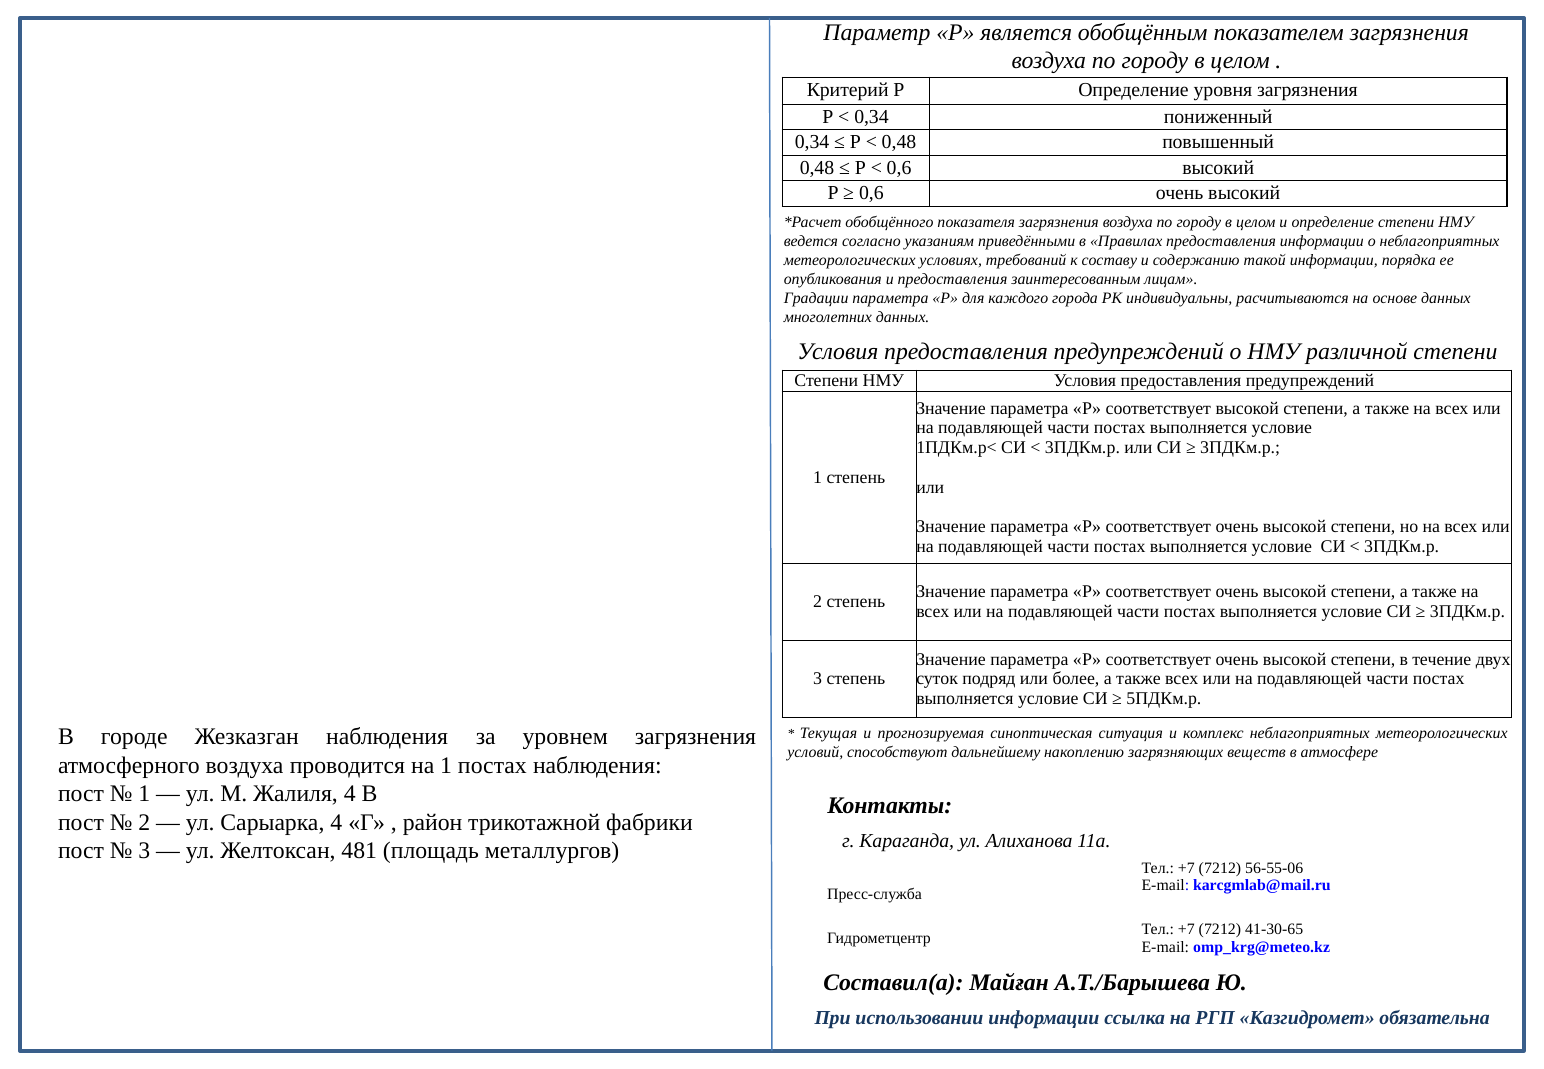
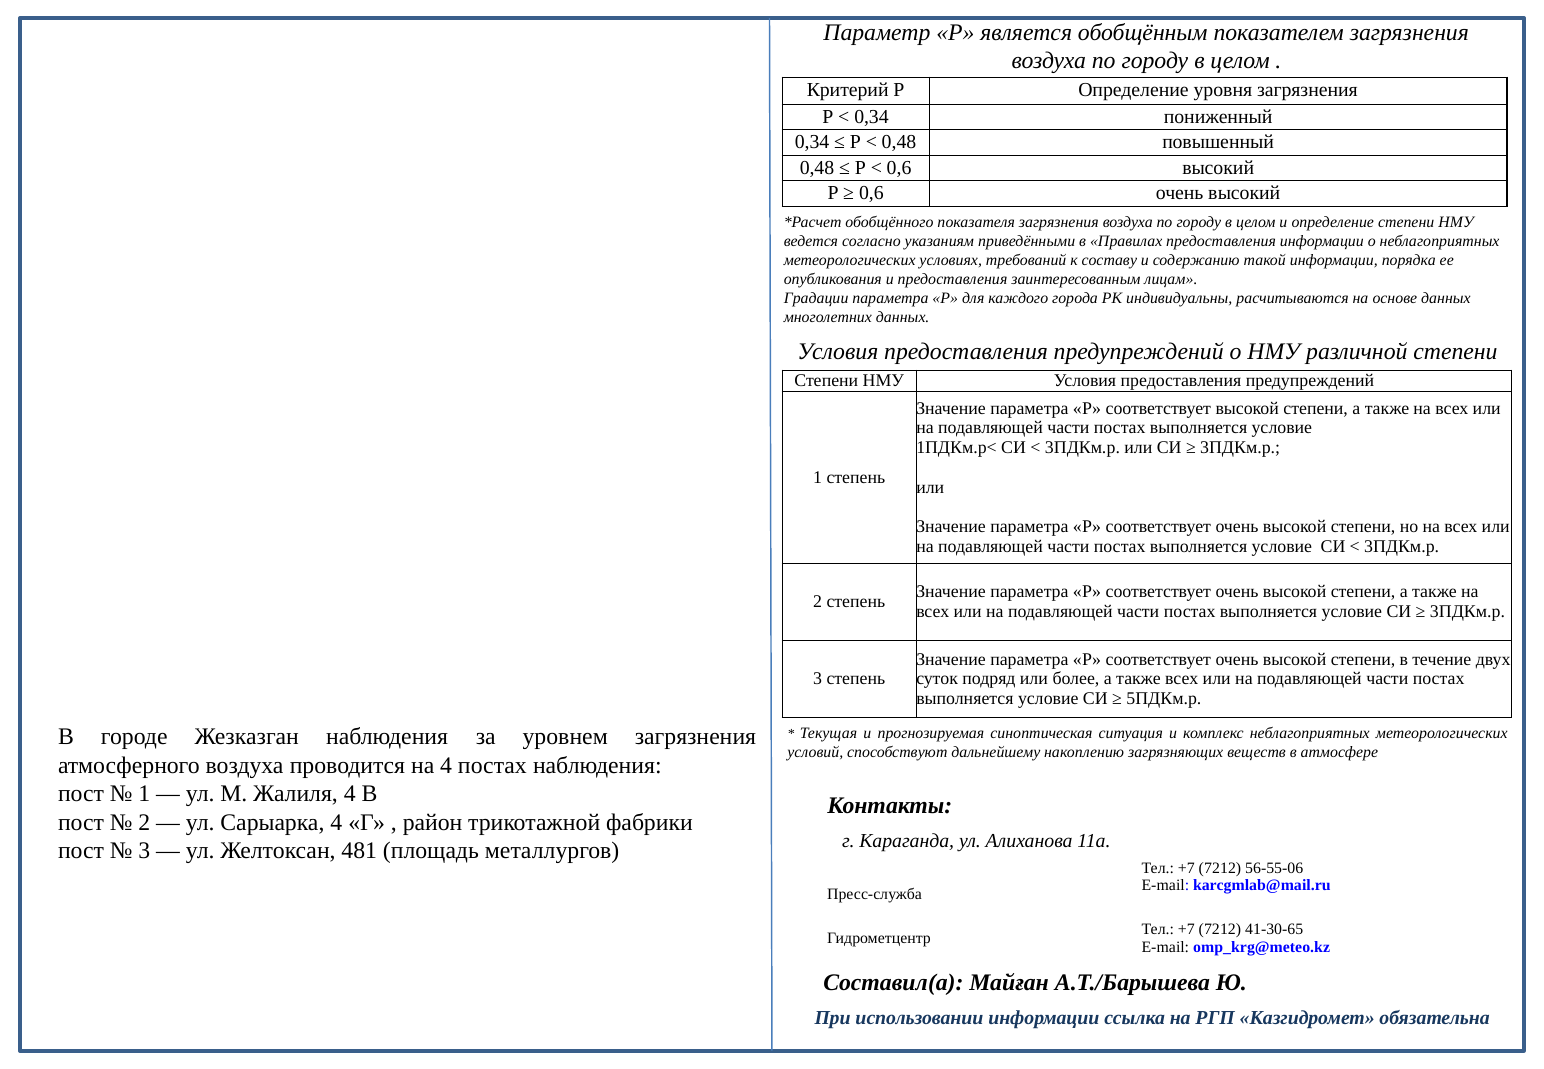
на 1: 1 -> 4
